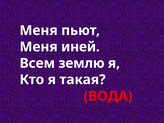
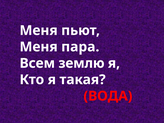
иней: иней -> пара
